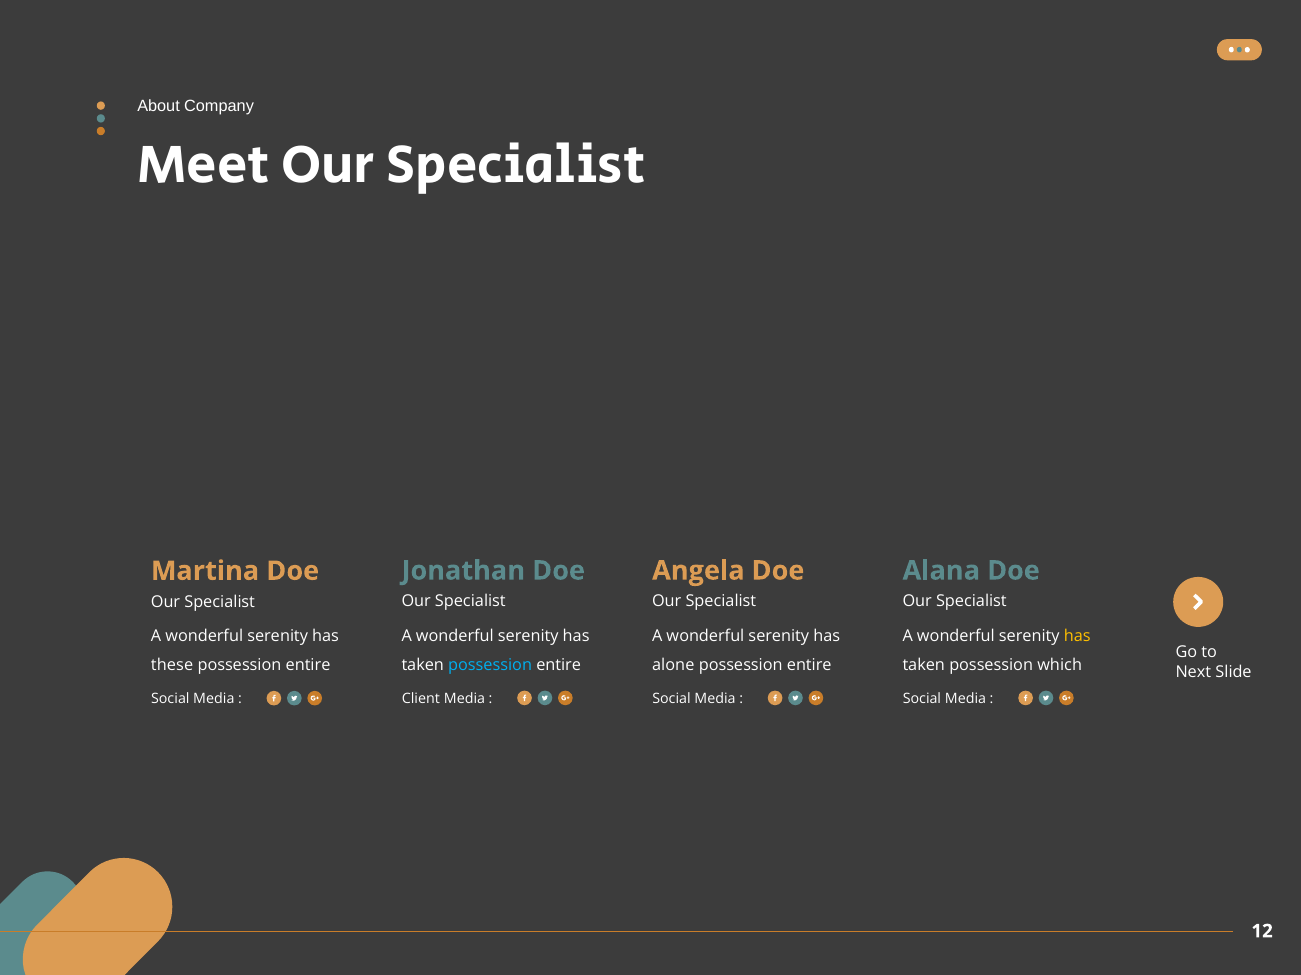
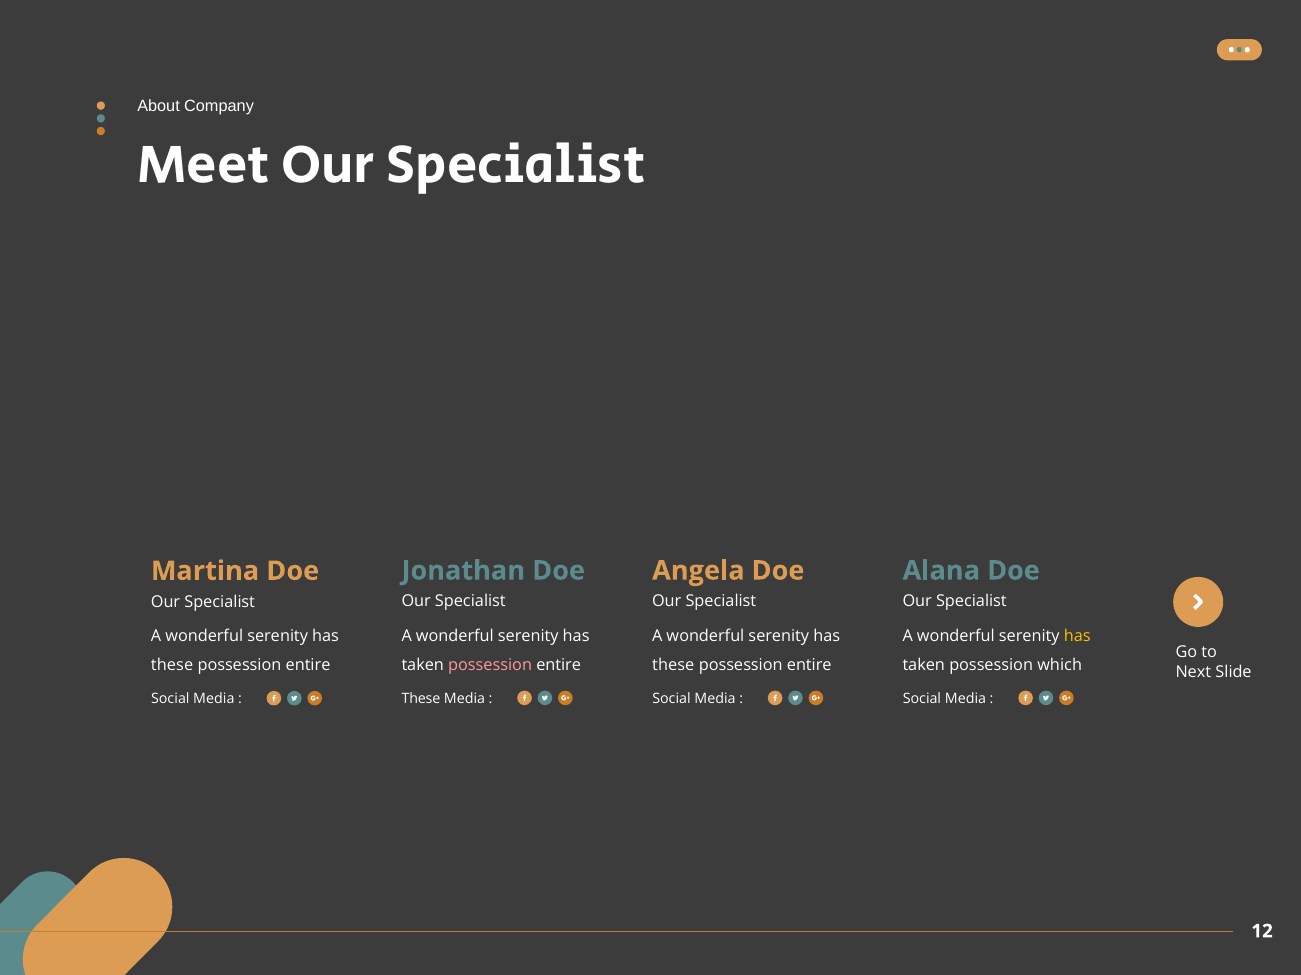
possession at (490, 666) colour: light blue -> pink
alone at (673, 666): alone -> these
Client at (421, 699): Client -> These
